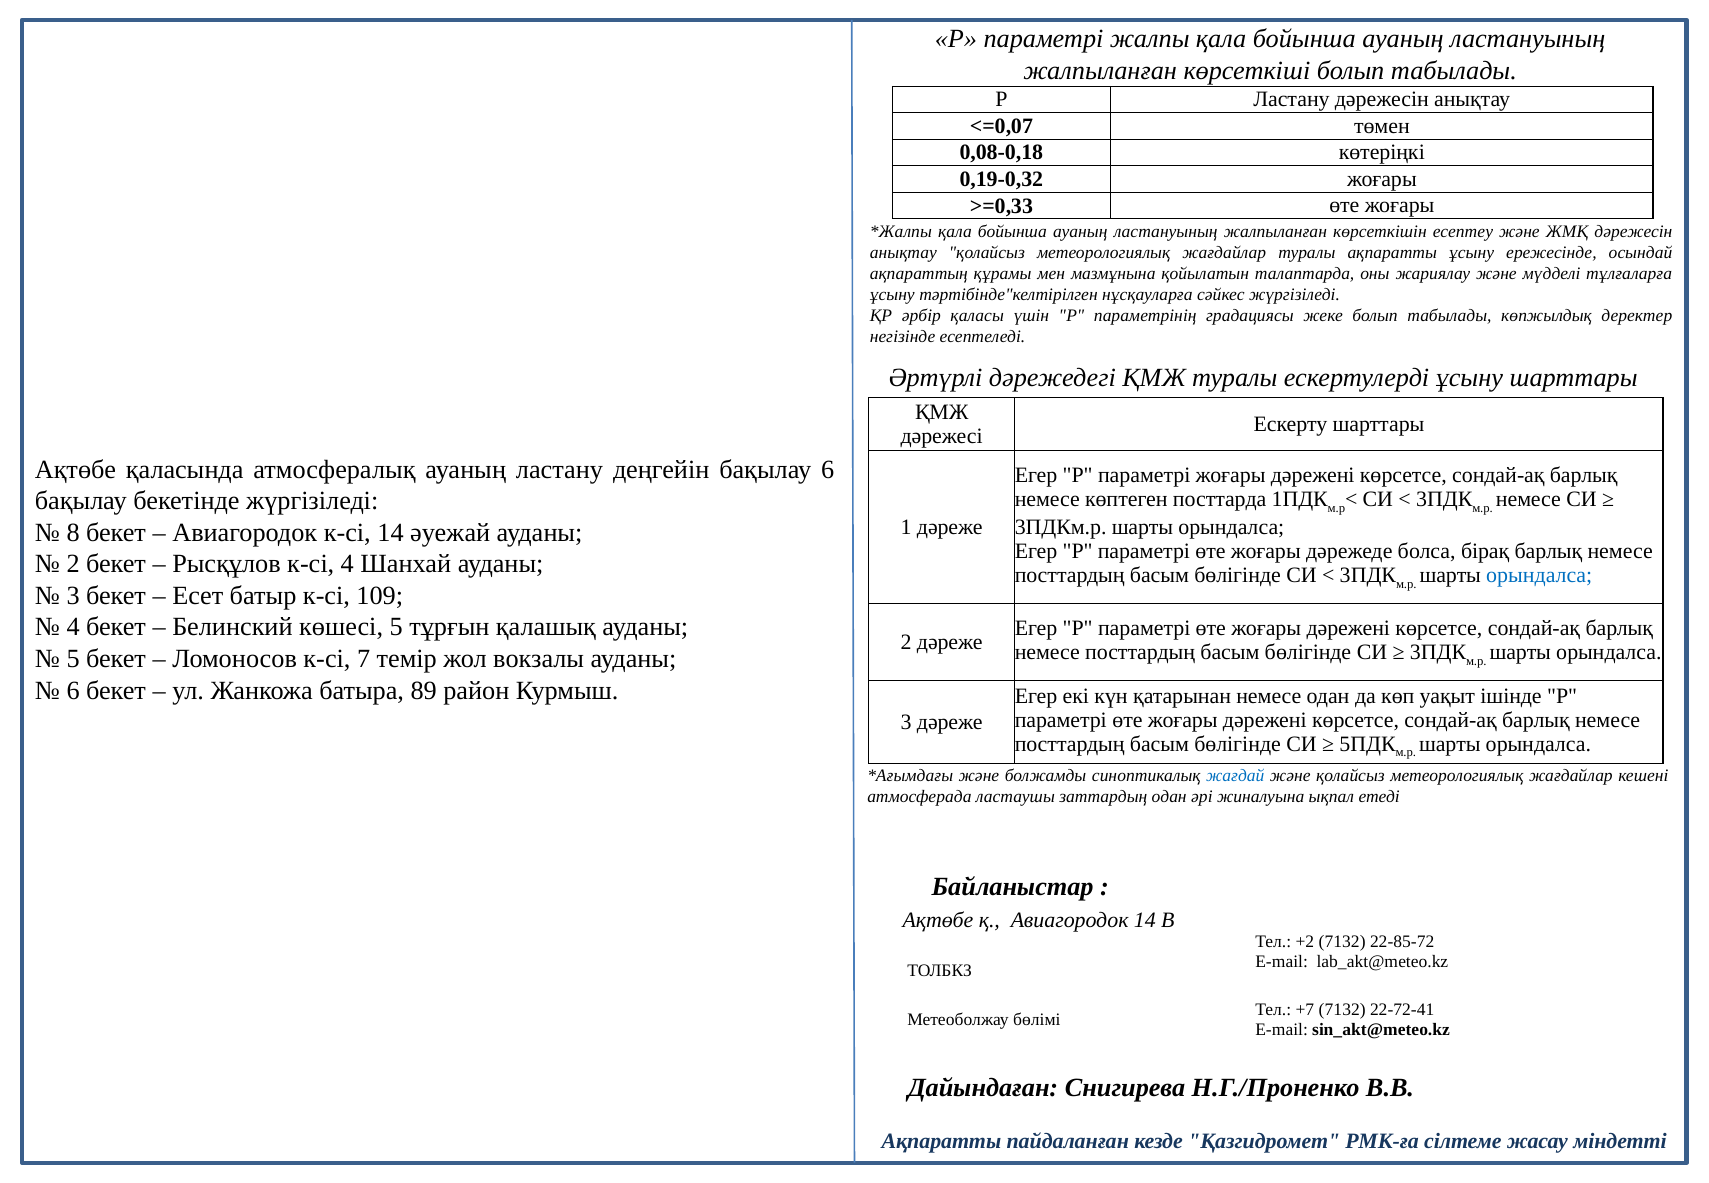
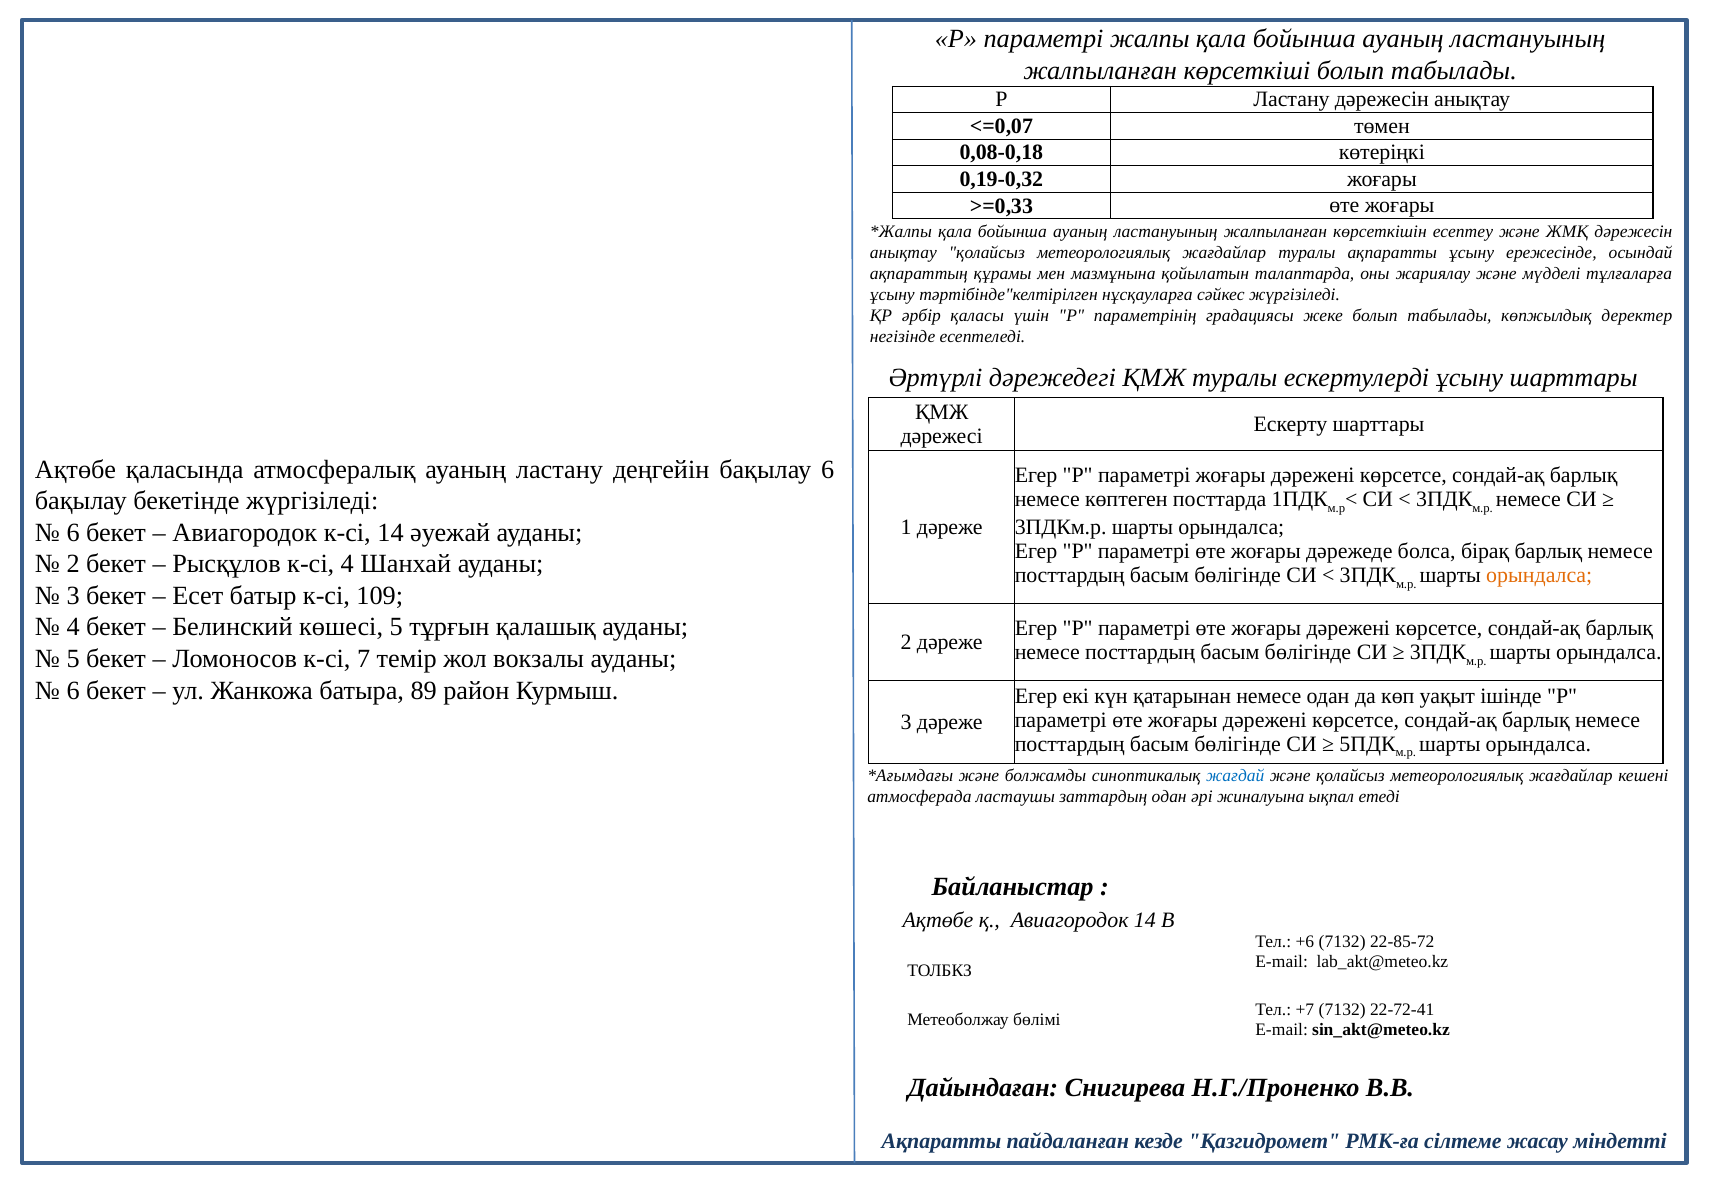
8 at (73, 533): 8 -> 6
орындалса at (1539, 576) colour: blue -> orange
+2: +2 -> +6
